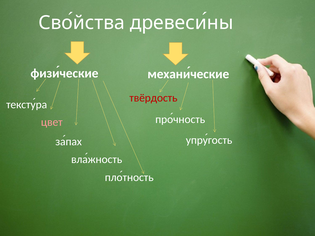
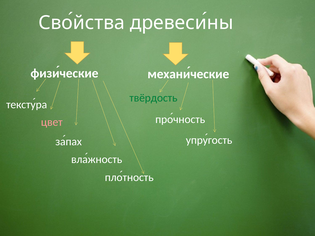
твёрдость colour: red -> green
